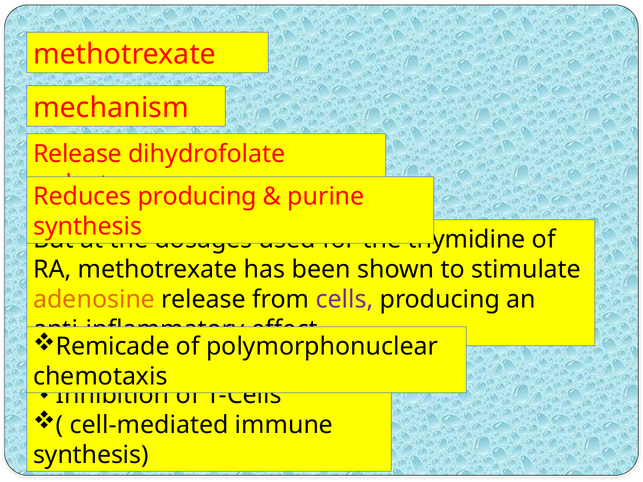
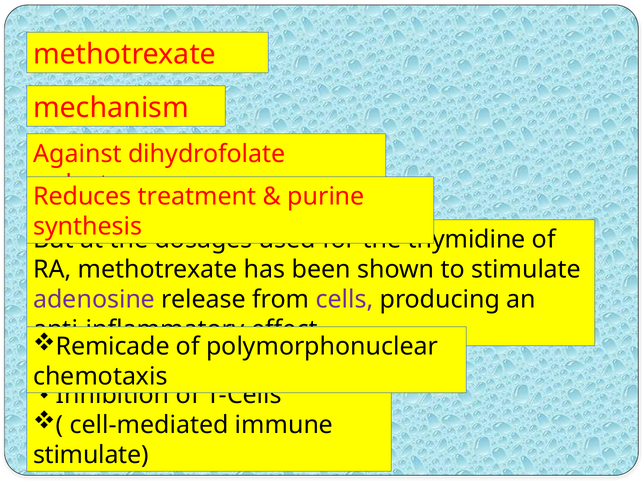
Release at (77, 154): Release -> Against
producing at (197, 197): producing -> treatment
adenosine colour: orange -> purple
synthesis at (91, 455): synthesis -> stimulate
